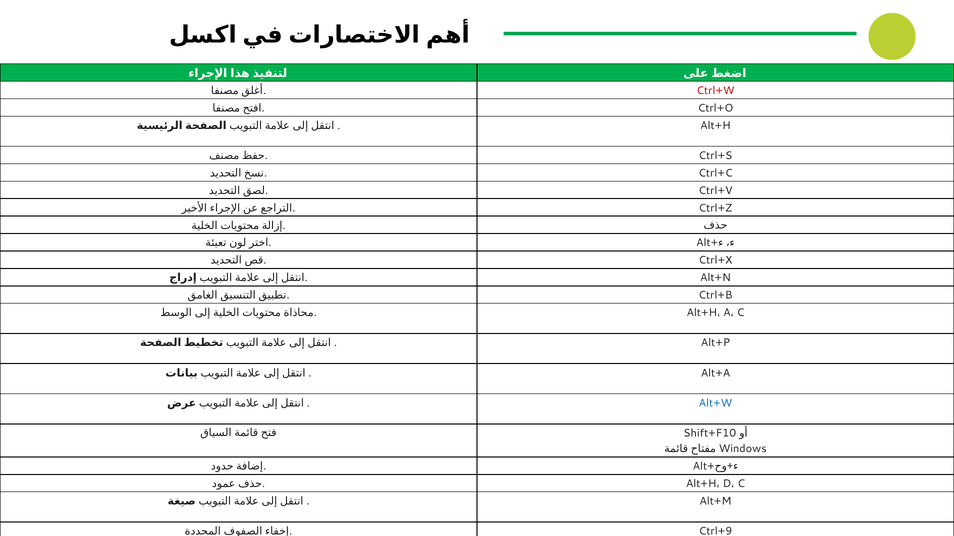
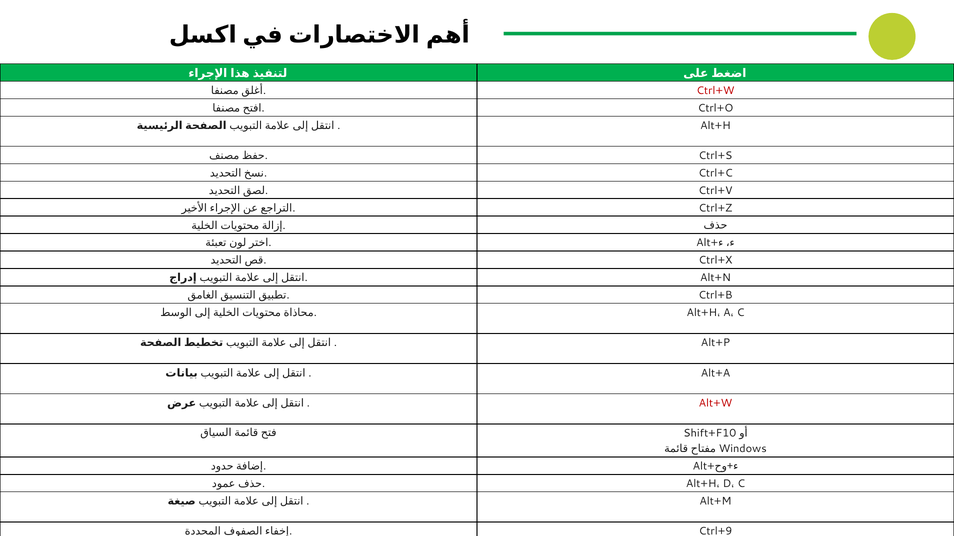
Alt+W colour: blue -> red
